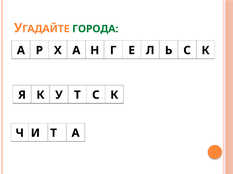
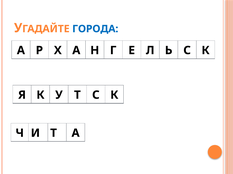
ГОРОДА colour: green -> blue
